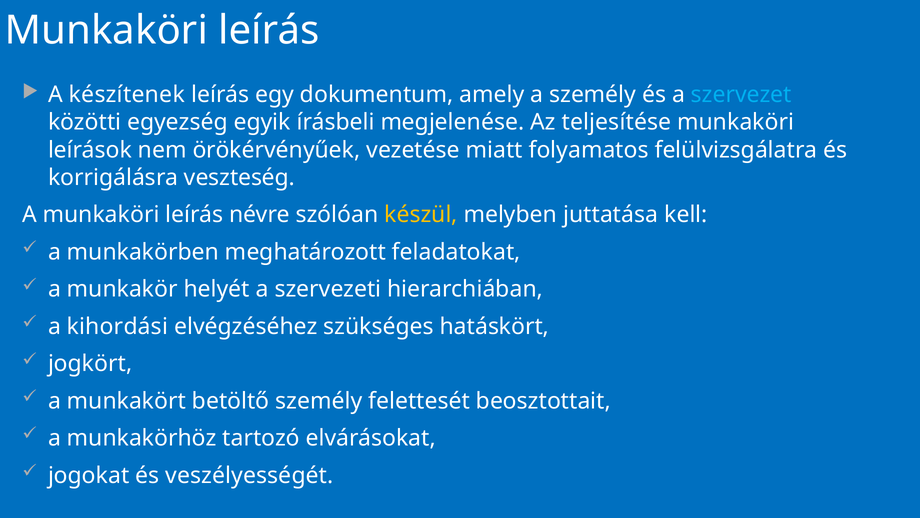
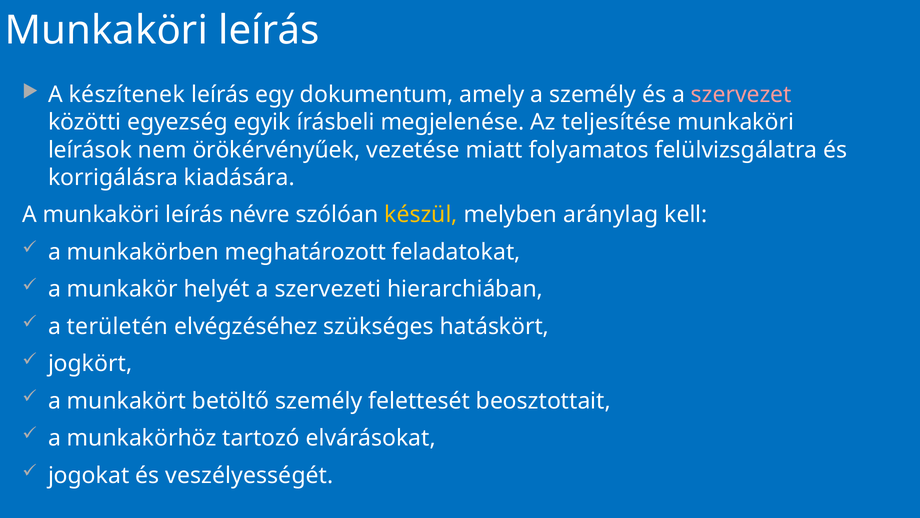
szervezet colour: light blue -> pink
veszteség: veszteség -> kiadására
juttatása: juttatása -> aránylag
kihordási: kihordási -> területén
